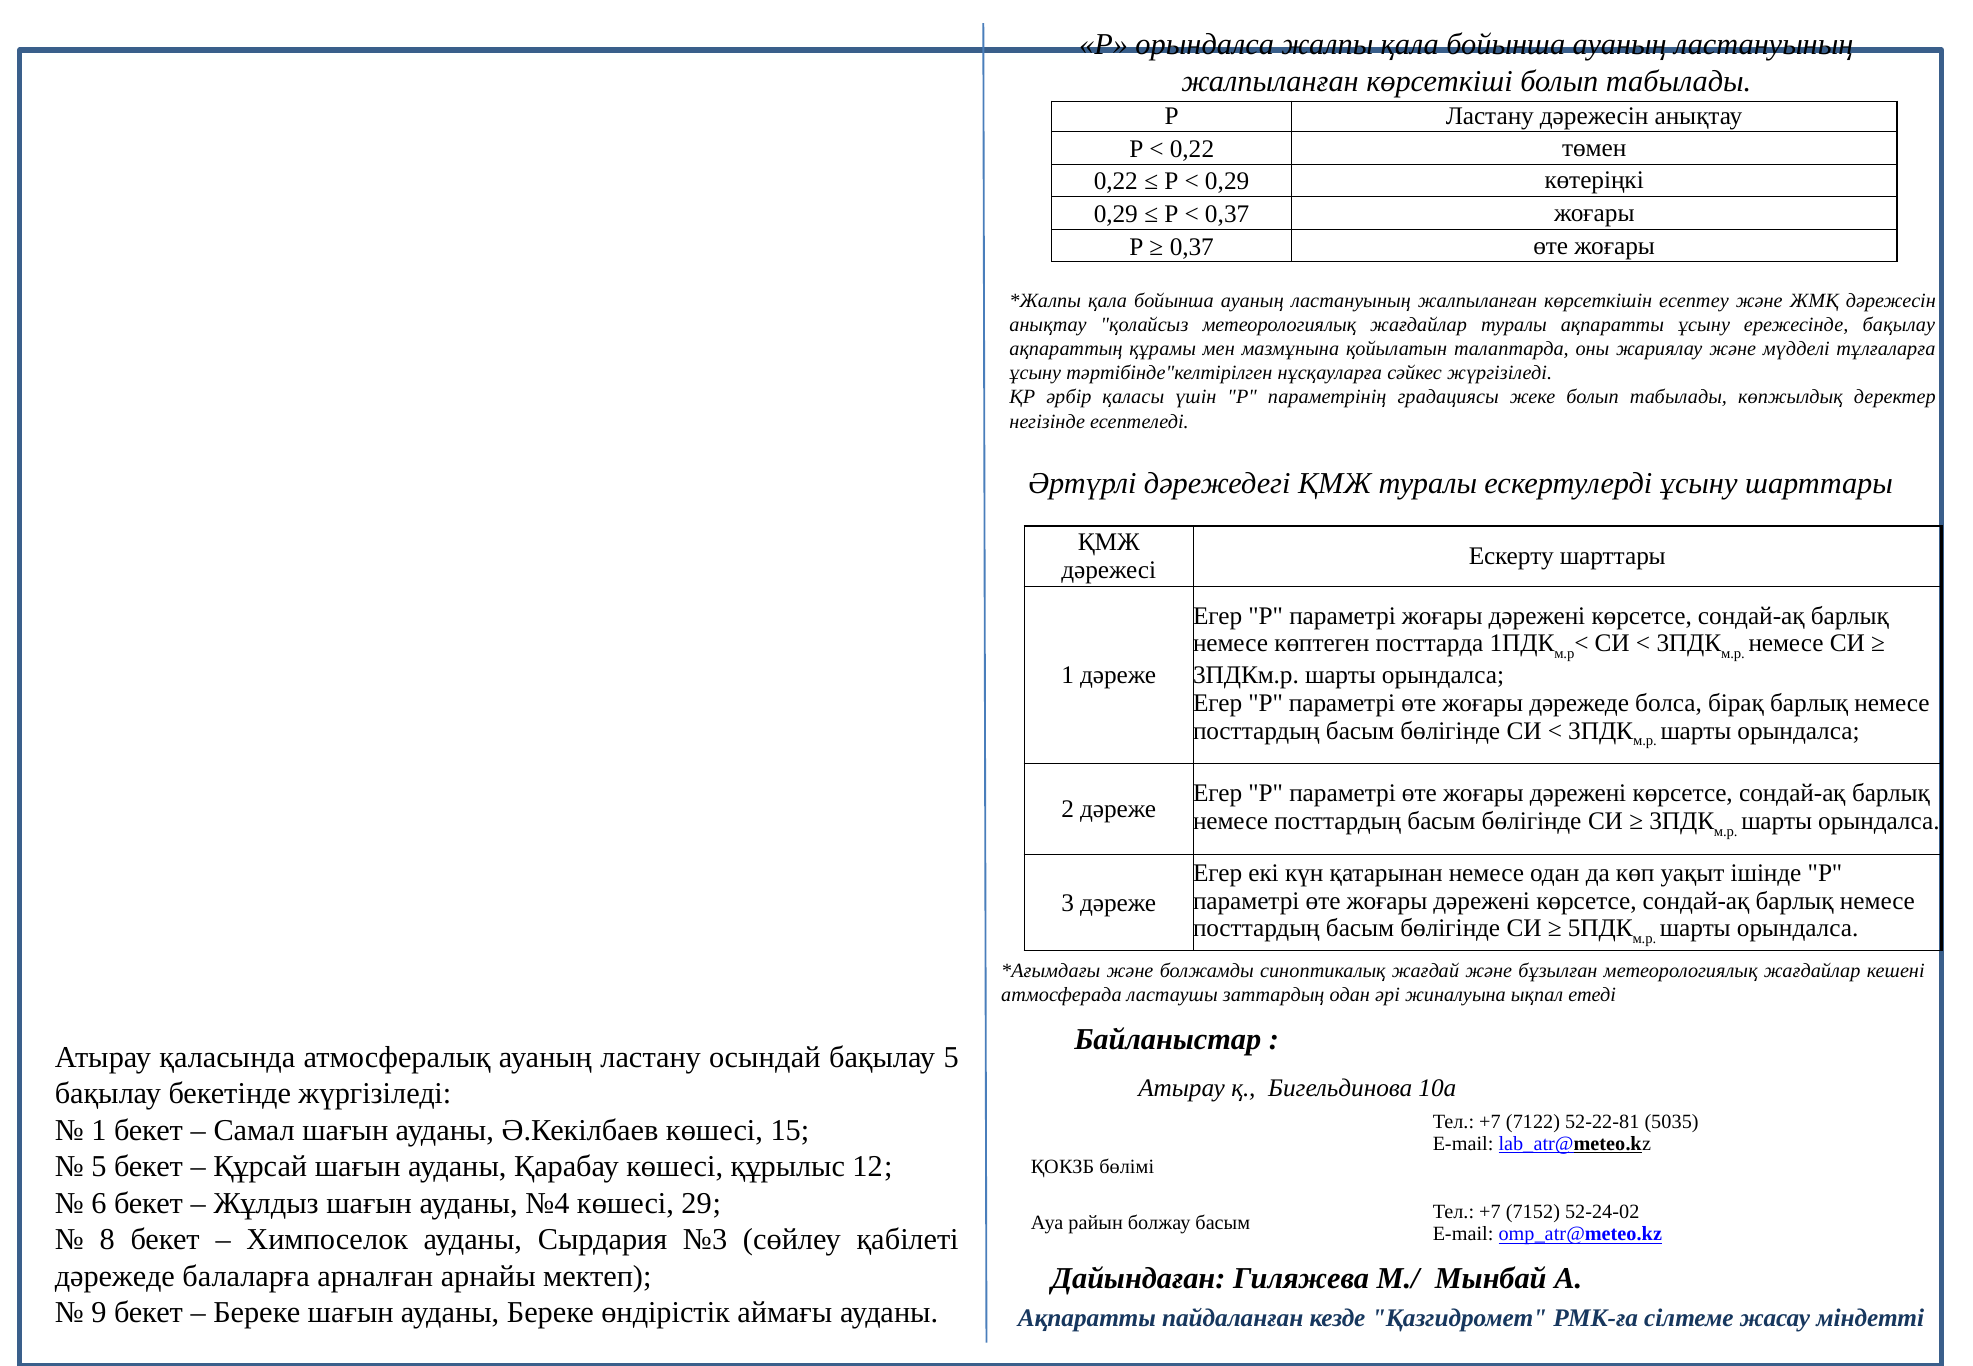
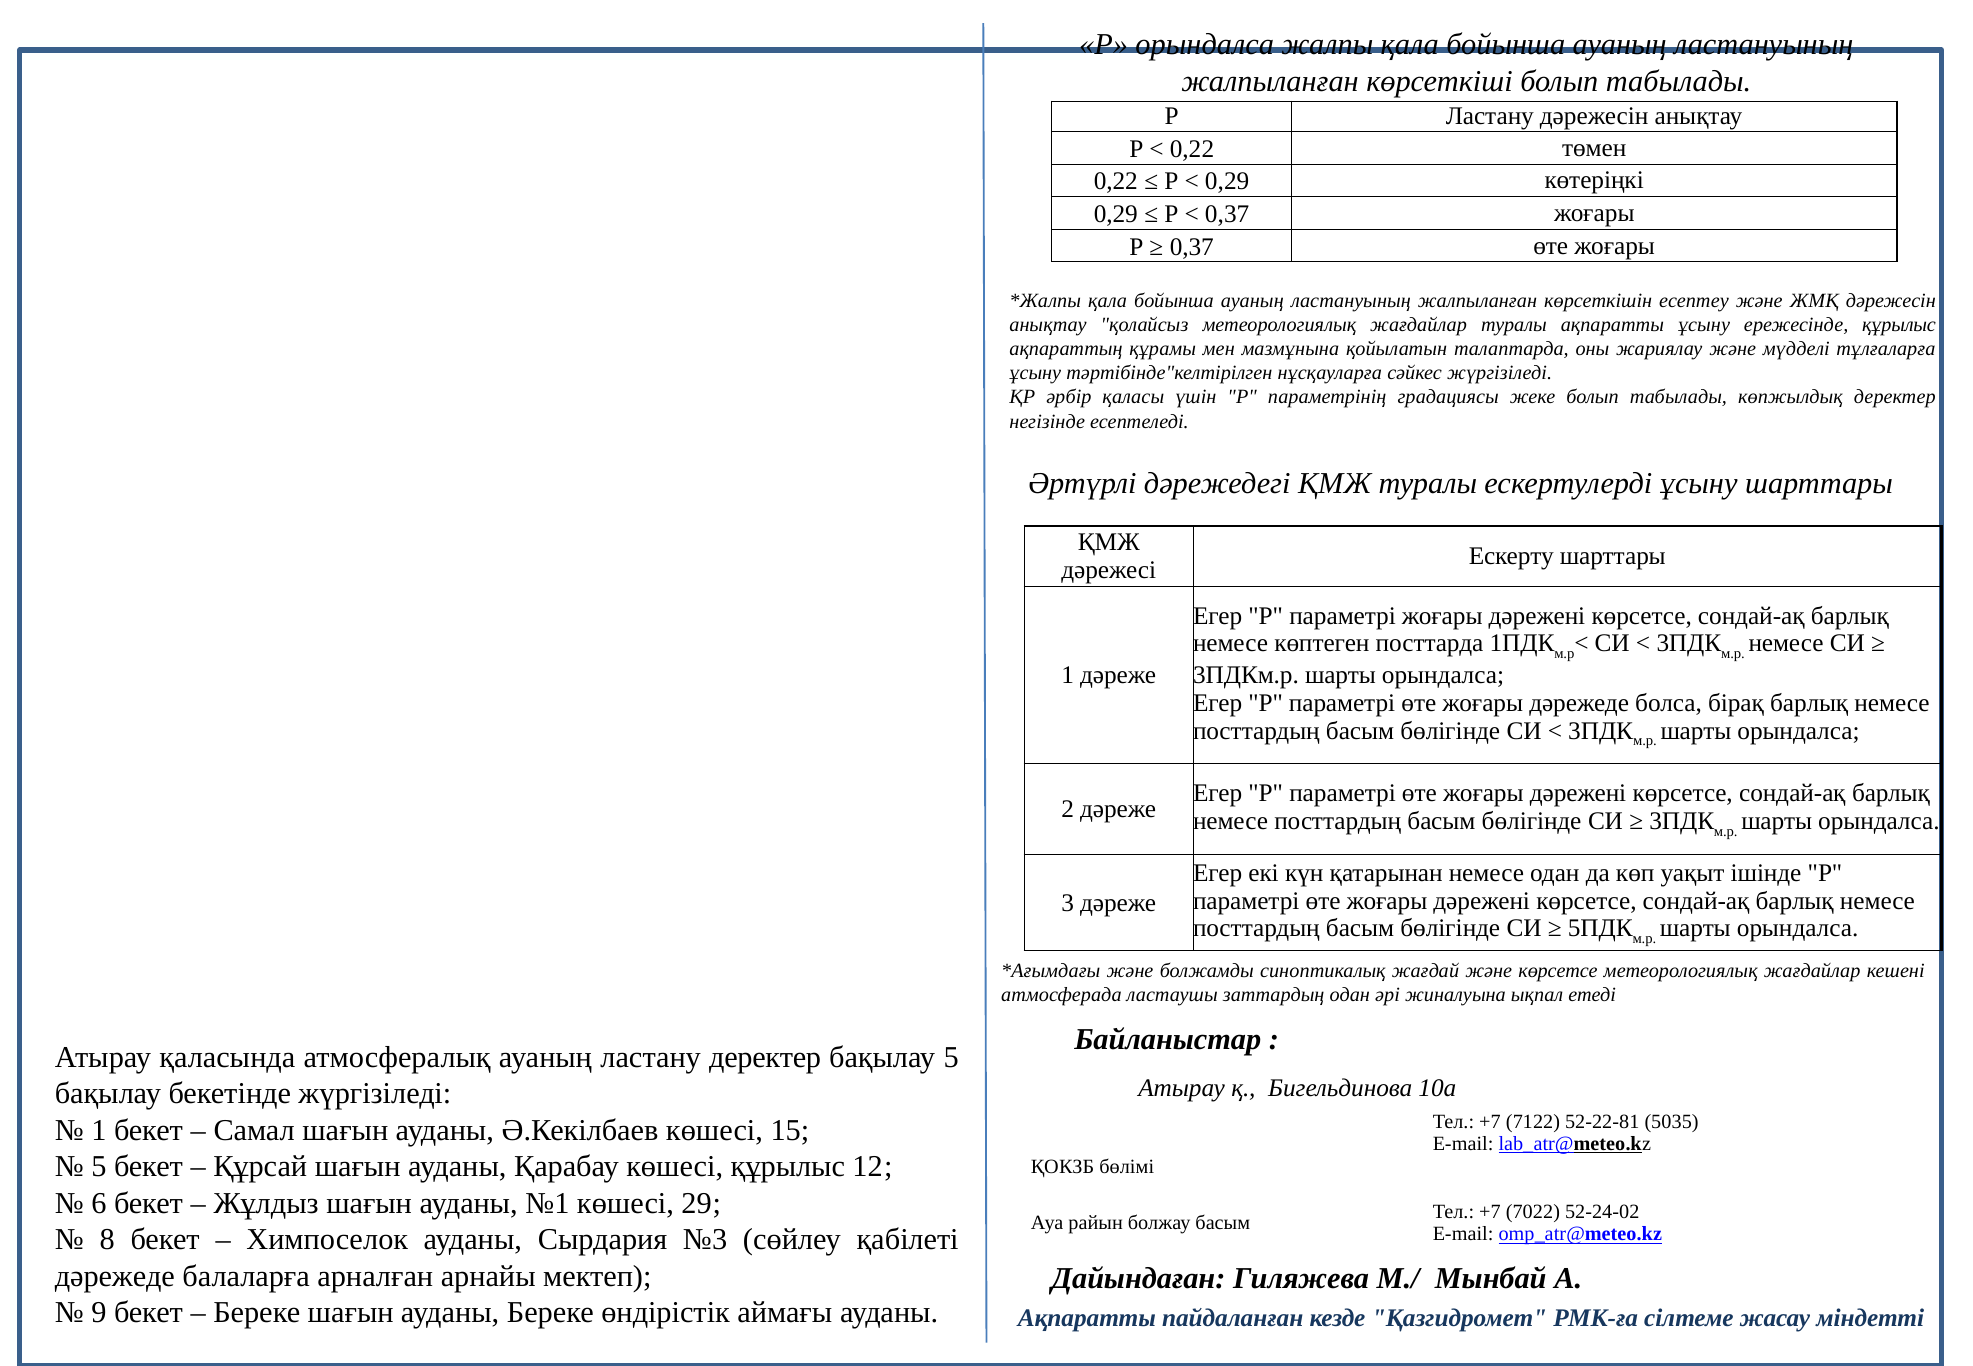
ережесінде бақылау: бақылау -> құрылыс
және бұзылған: бұзылған -> көрсетсе
ластану осындай: осындай -> деректер
№4: №4 -> №1
7152: 7152 -> 7022
